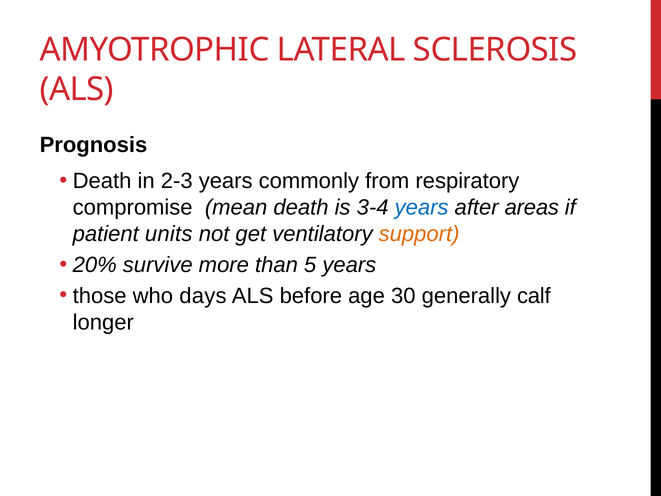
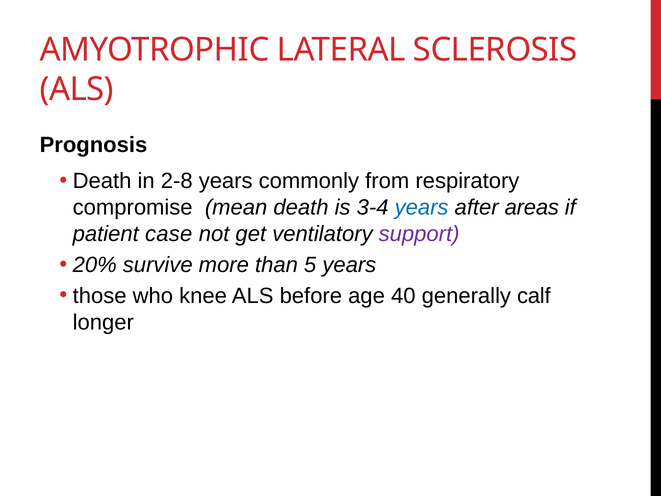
2-3: 2-3 -> 2-8
units: units -> case
support colour: orange -> purple
days: days -> knee
30: 30 -> 40
